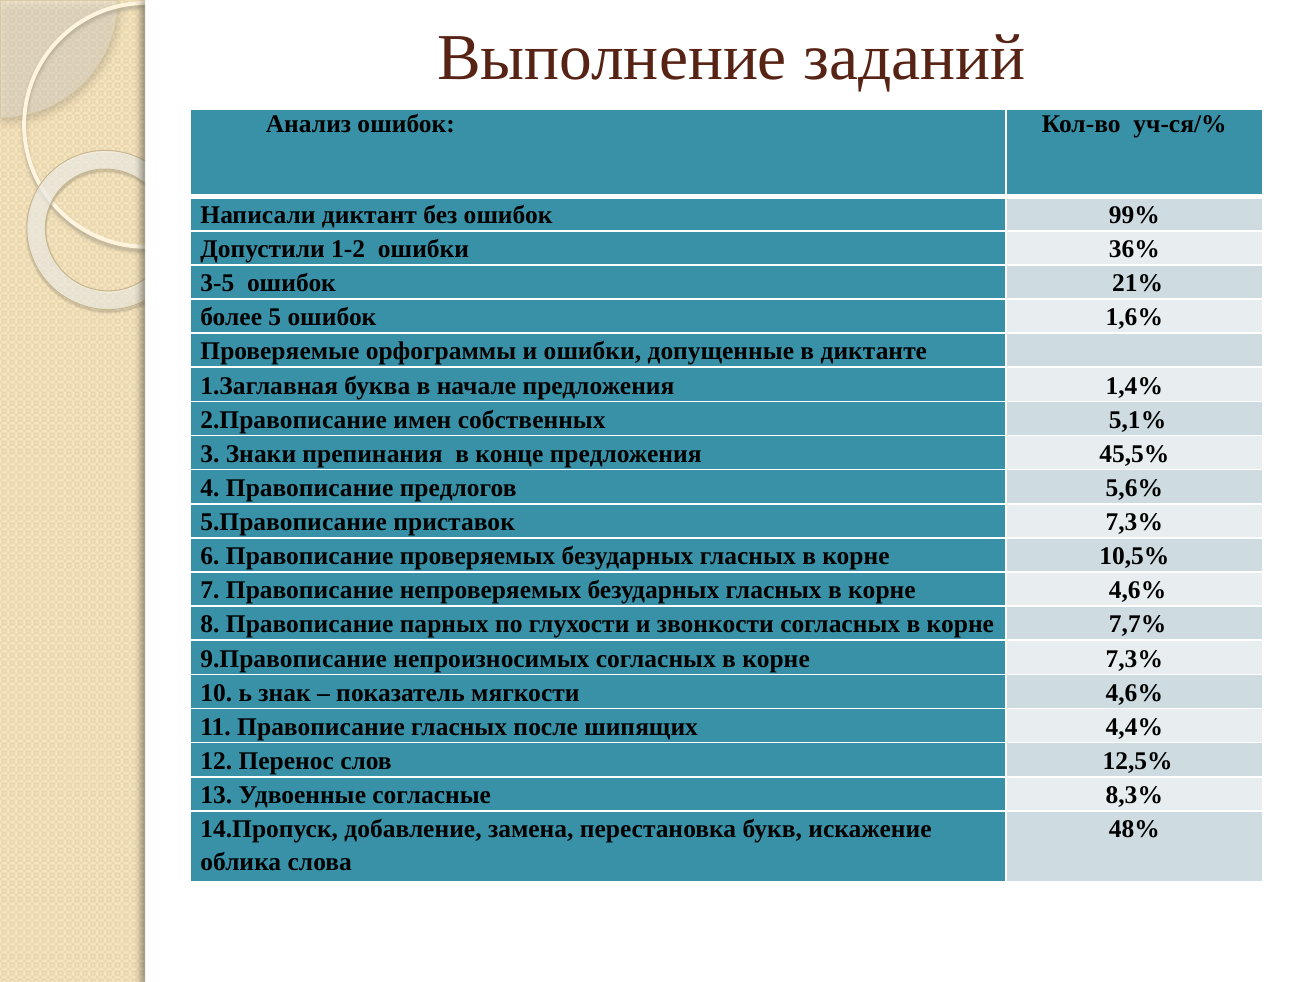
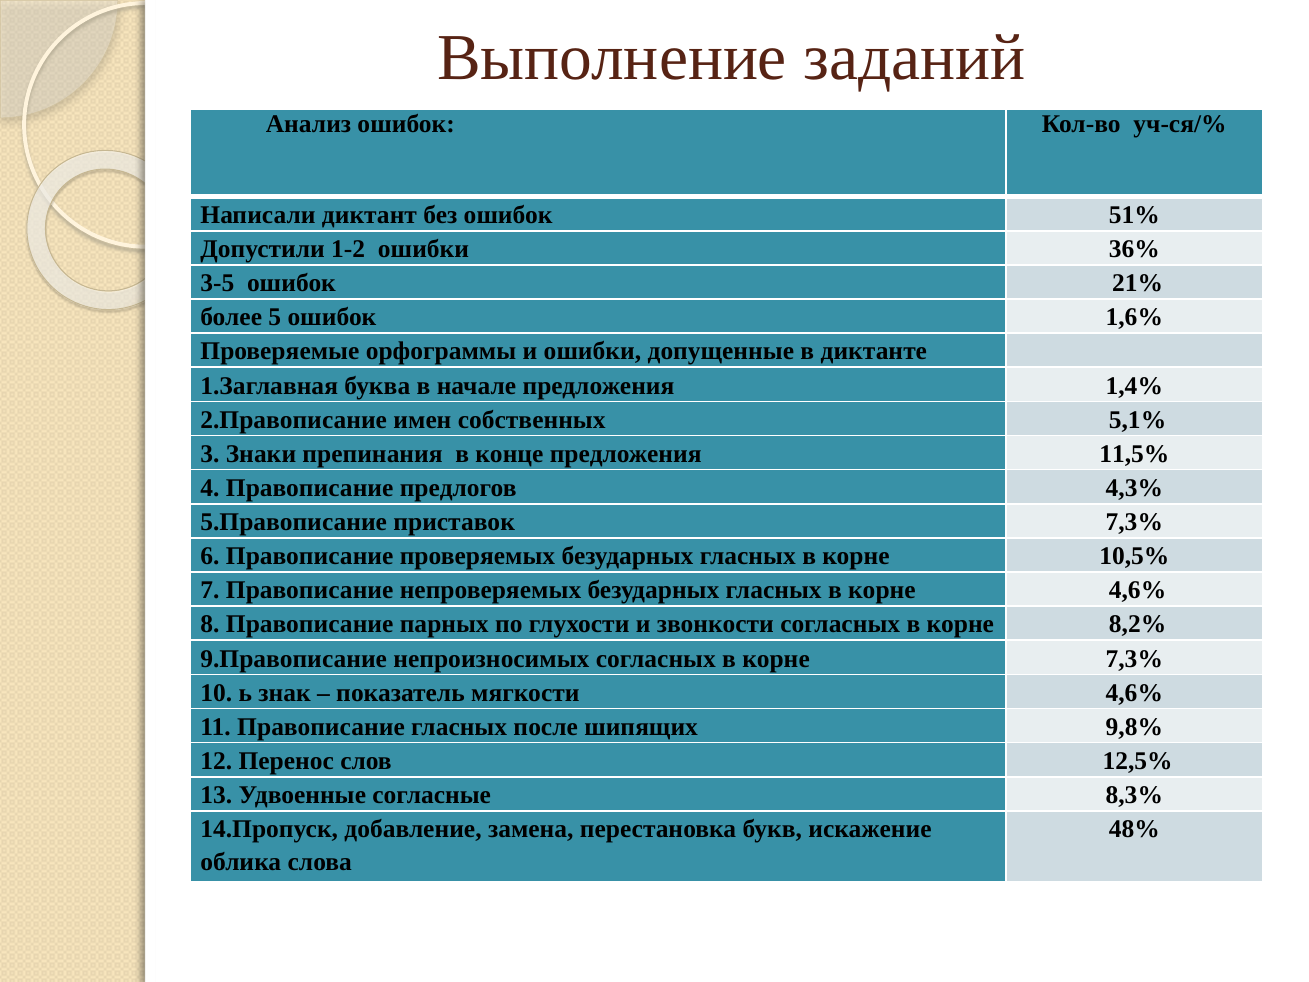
99%: 99% -> 51%
45,5%: 45,5% -> 11,5%
5,6%: 5,6% -> 4,3%
7,7%: 7,7% -> 8,2%
4,4%: 4,4% -> 9,8%
